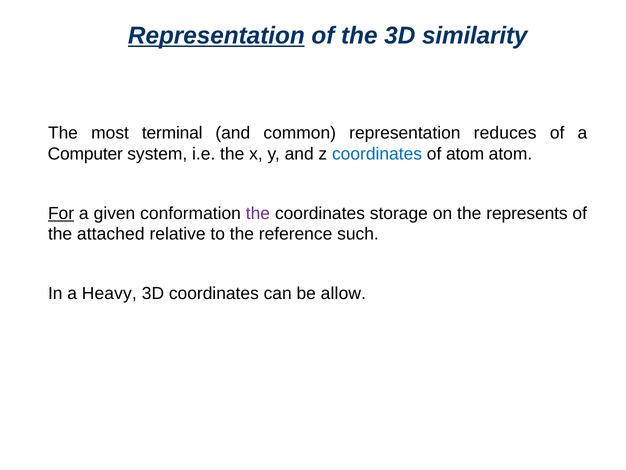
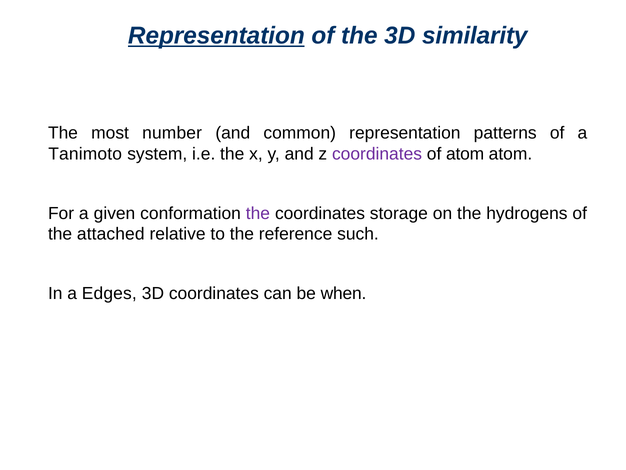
terminal: terminal -> number
reduces: reduces -> patterns
Computer: Computer -> Tanimoto
coordinates at (377, 154) colour: blue -> purple
For underline: present -> none
represents: represents -> hydrogens
Heavy: Heavy -> Edges
allow: allow -> when
